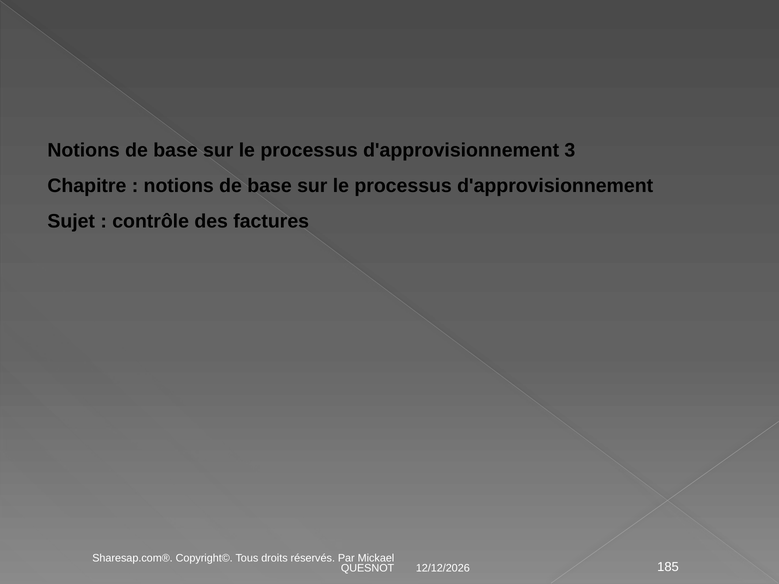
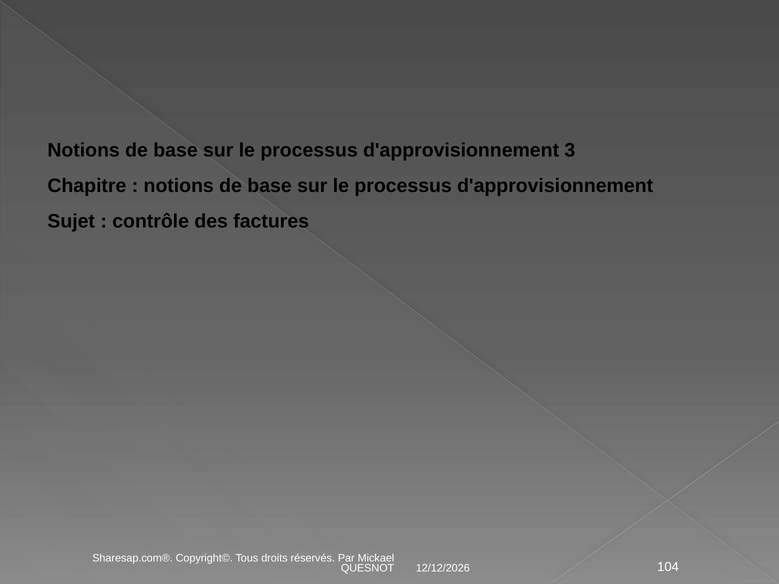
185: 185 -> 104
